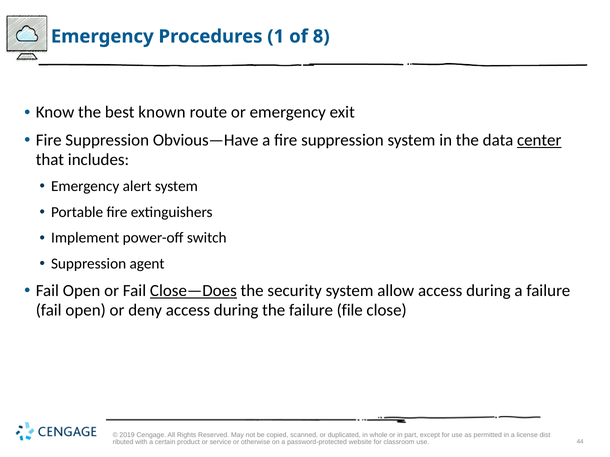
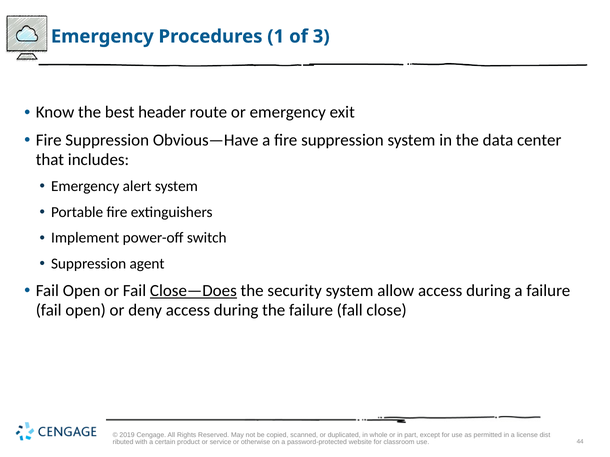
8: 8 -> 3
known: known -> header
center underline: present -> none
file: file -> fall
